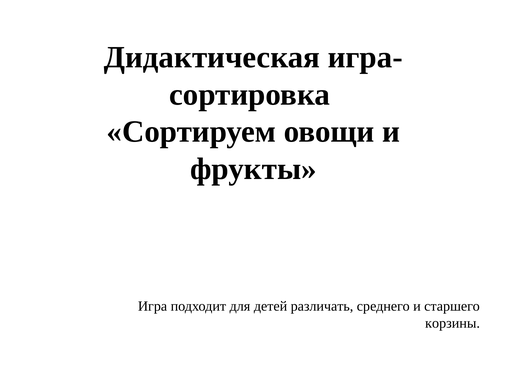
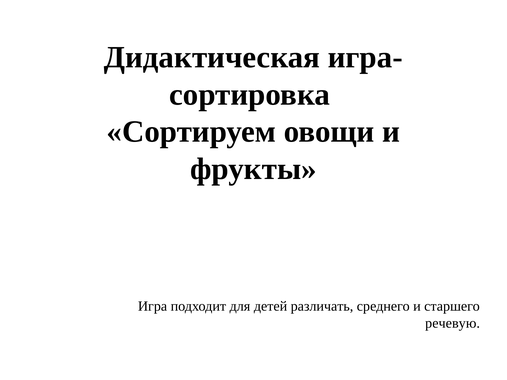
корзины: корзины -> речевую
